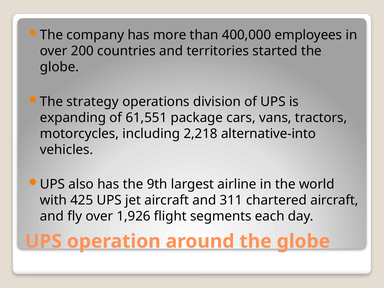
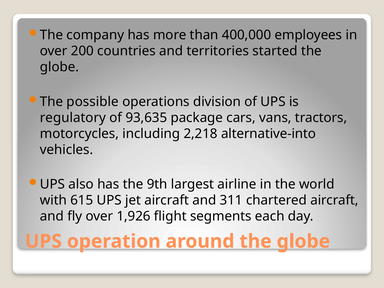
strategy: strategy -> possible
expanding: expanding -> regulatory
61,551: 61,551 -> 93,635
425: 425 -> 615
